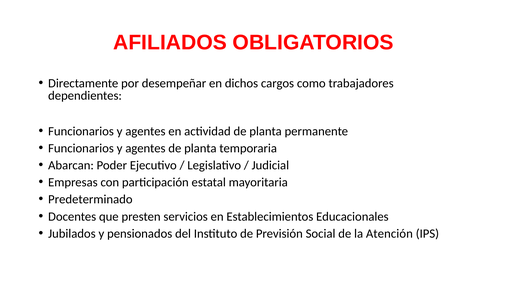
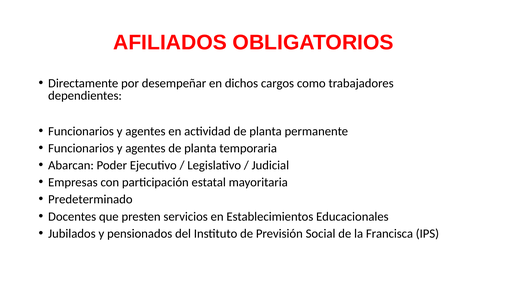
Atención: Atención -> Francisca
